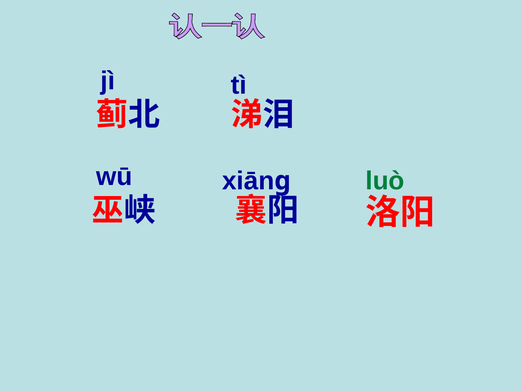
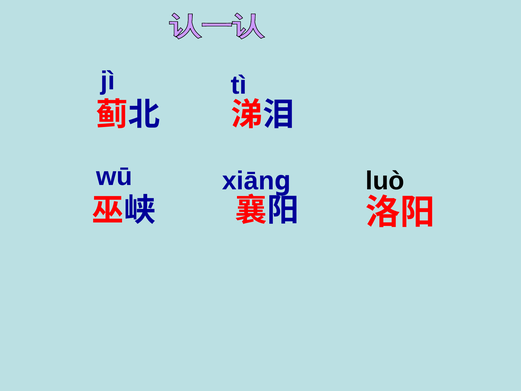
luò colour: green -> black
